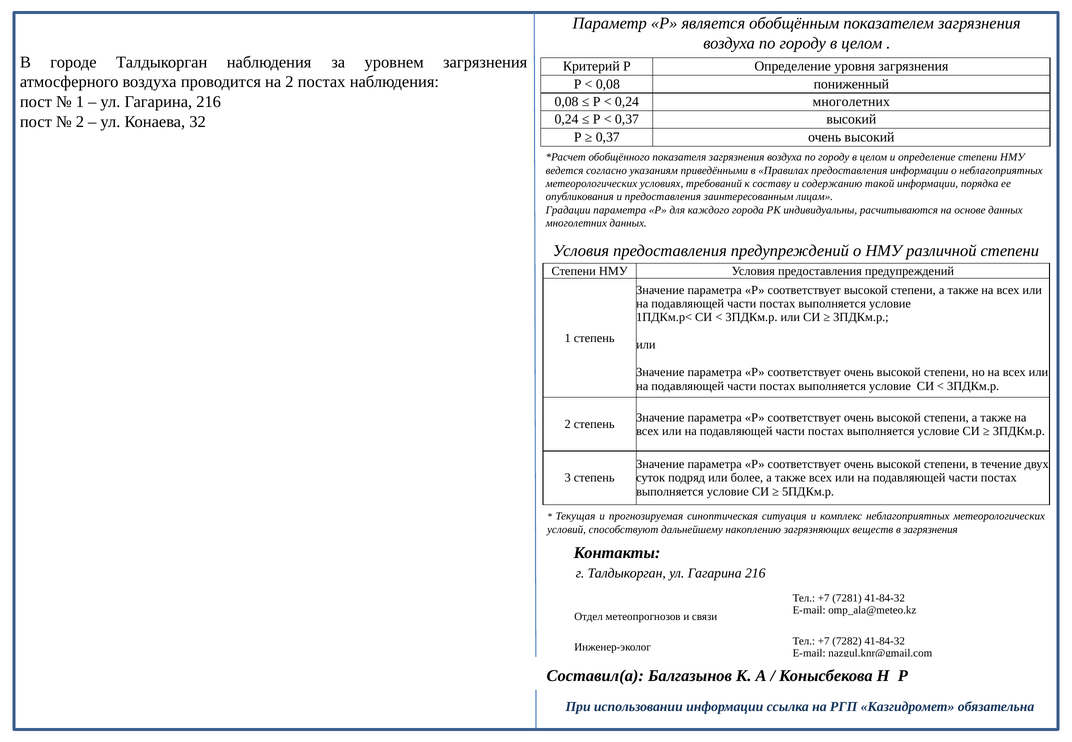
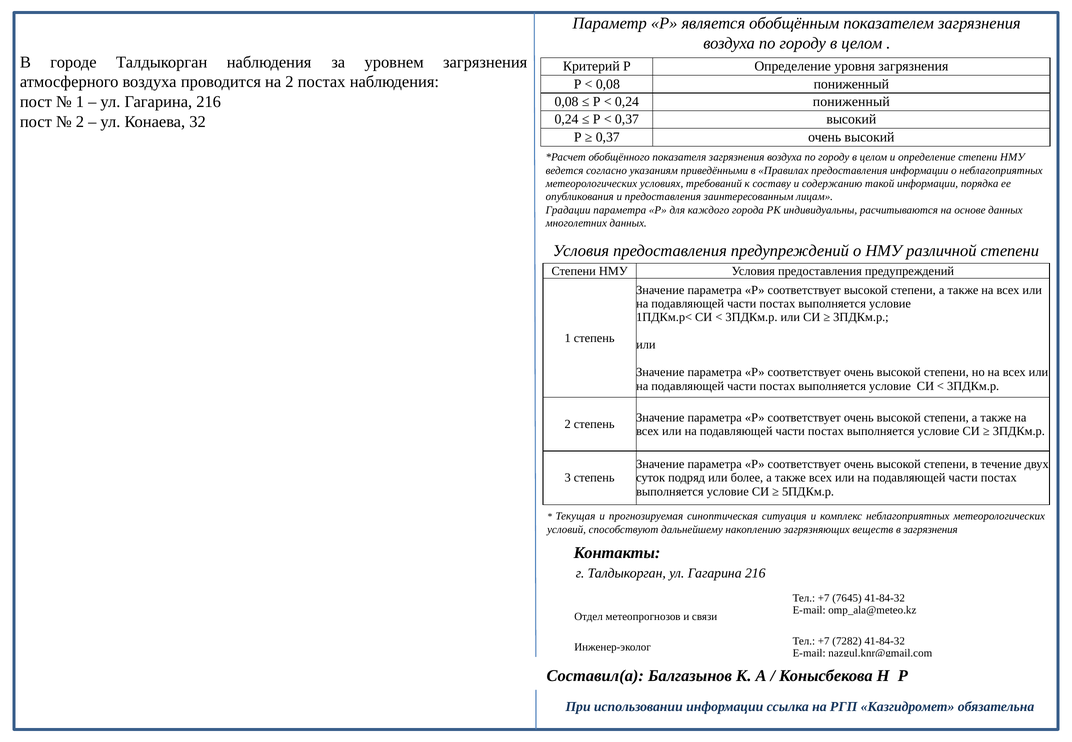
0,24 многолетних: многолетних -> пониженный
7281: 7281 -> 7645
